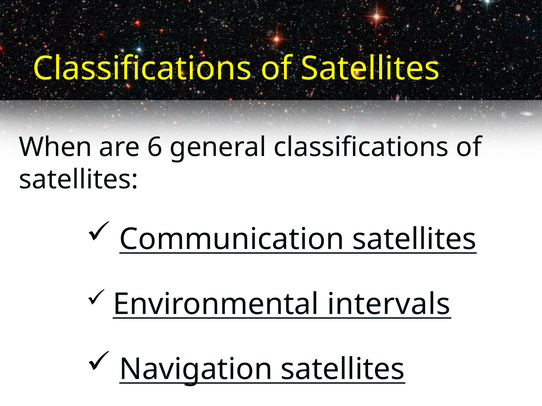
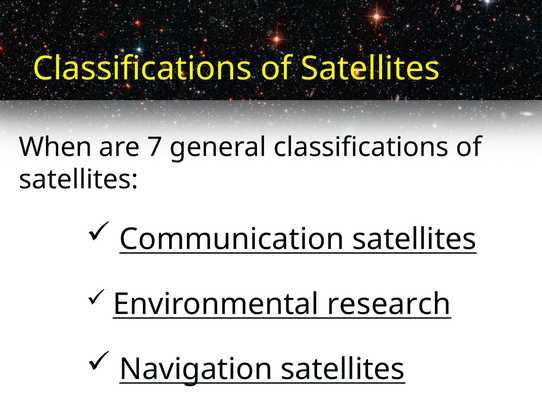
6: 6 -> 7
intervals: intervals -> research
